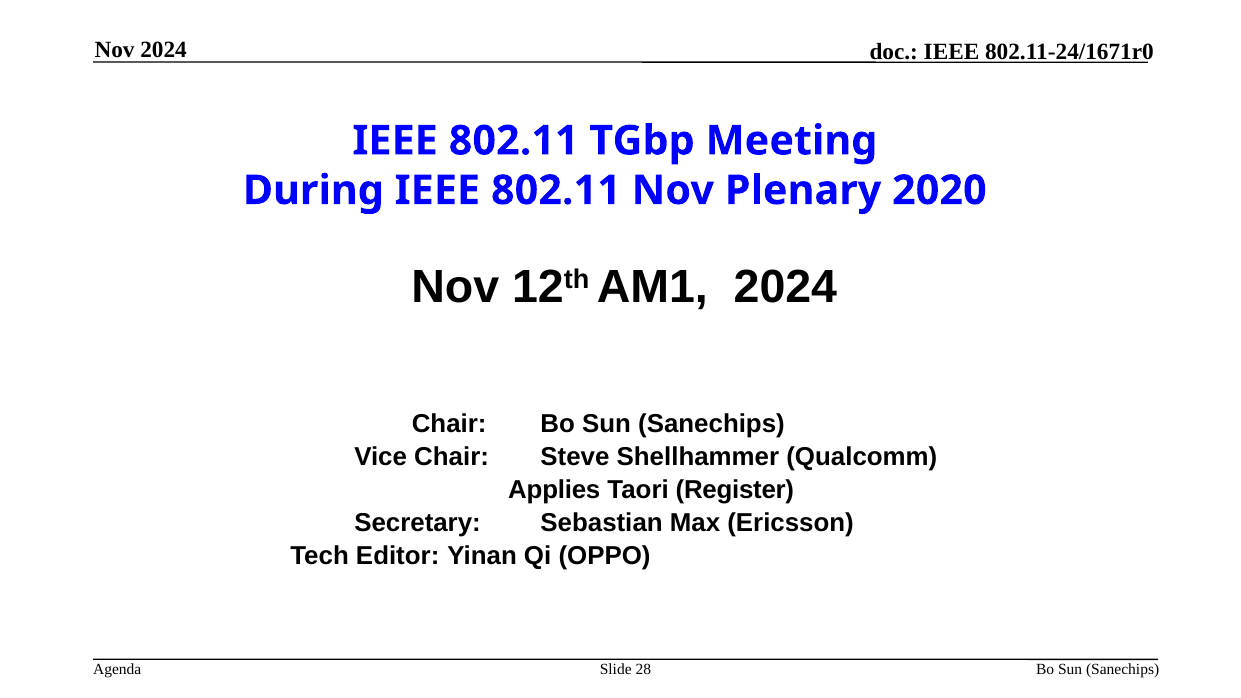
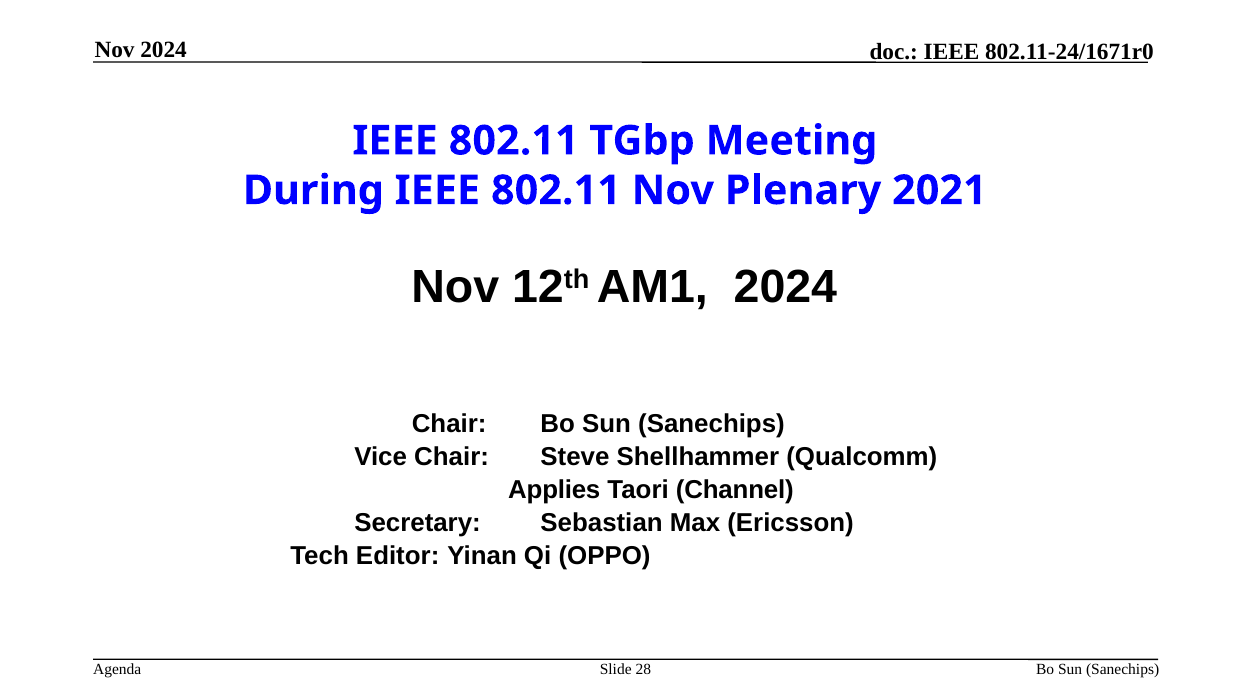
2020: 2020 -> 2021
Register: Register -> Channel
